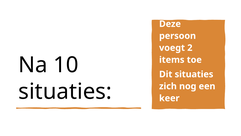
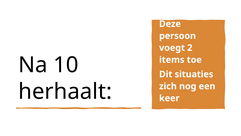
situaties at (65, 91): situaties -> herhaalt
